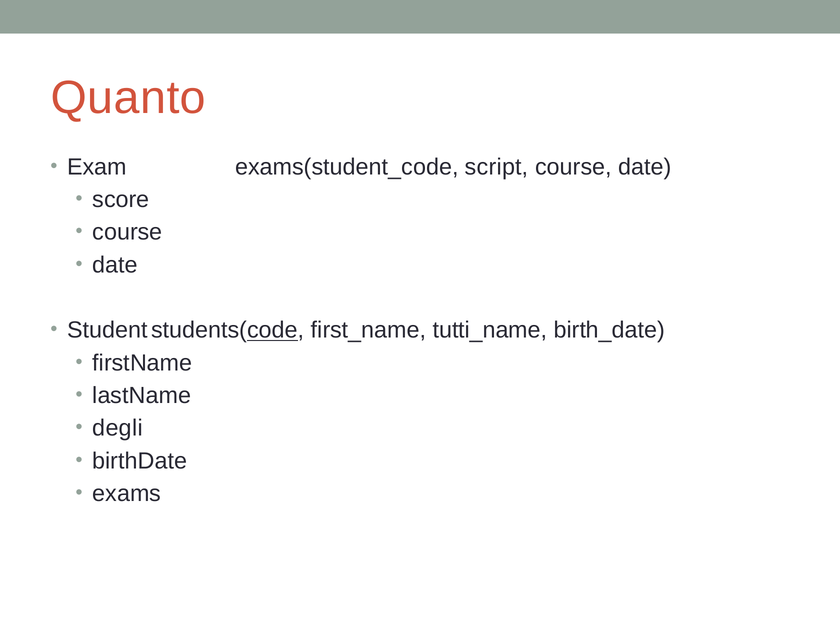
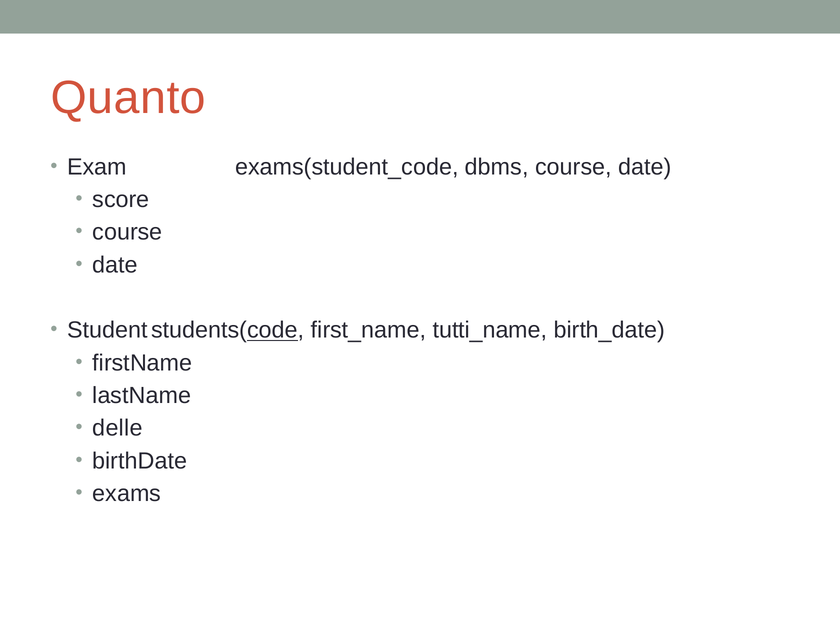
script: script -> dbms
degli: degli -> delle
